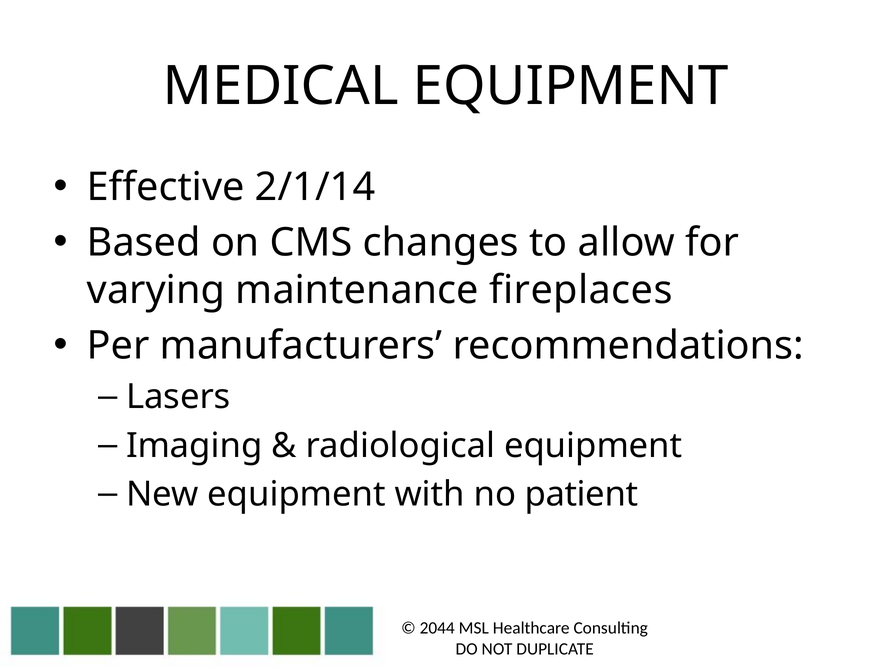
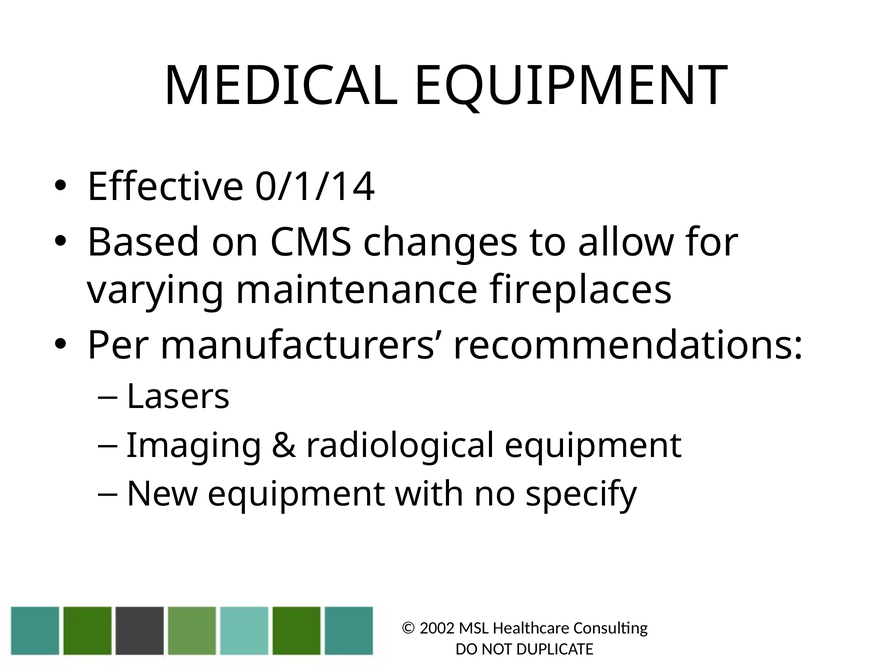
2/1/14: 2/1/14 -> 0/1/14
patient: patient -> specify
2044: 2044 -> 2002
